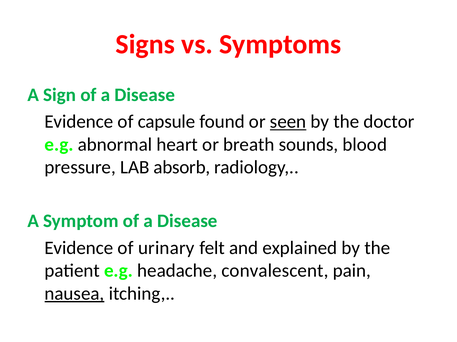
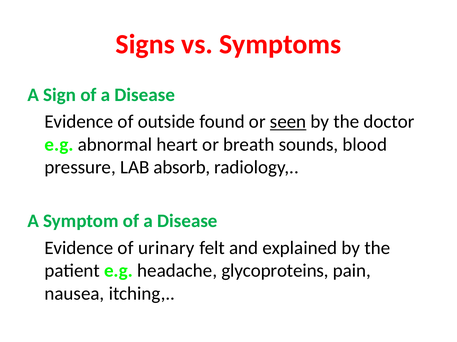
capsule: capsule -> outside
convalescent: convalescent -> glycoproteins
nausea underline: present -> none
